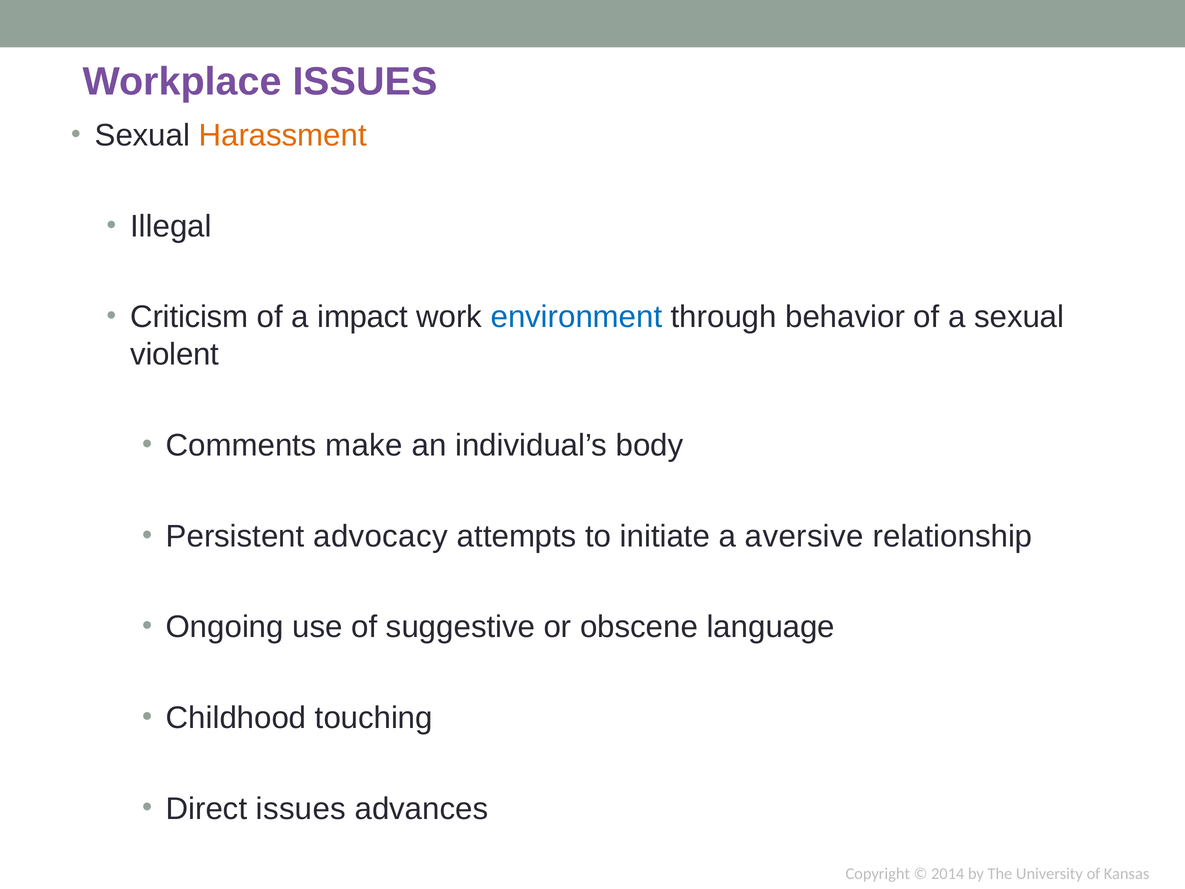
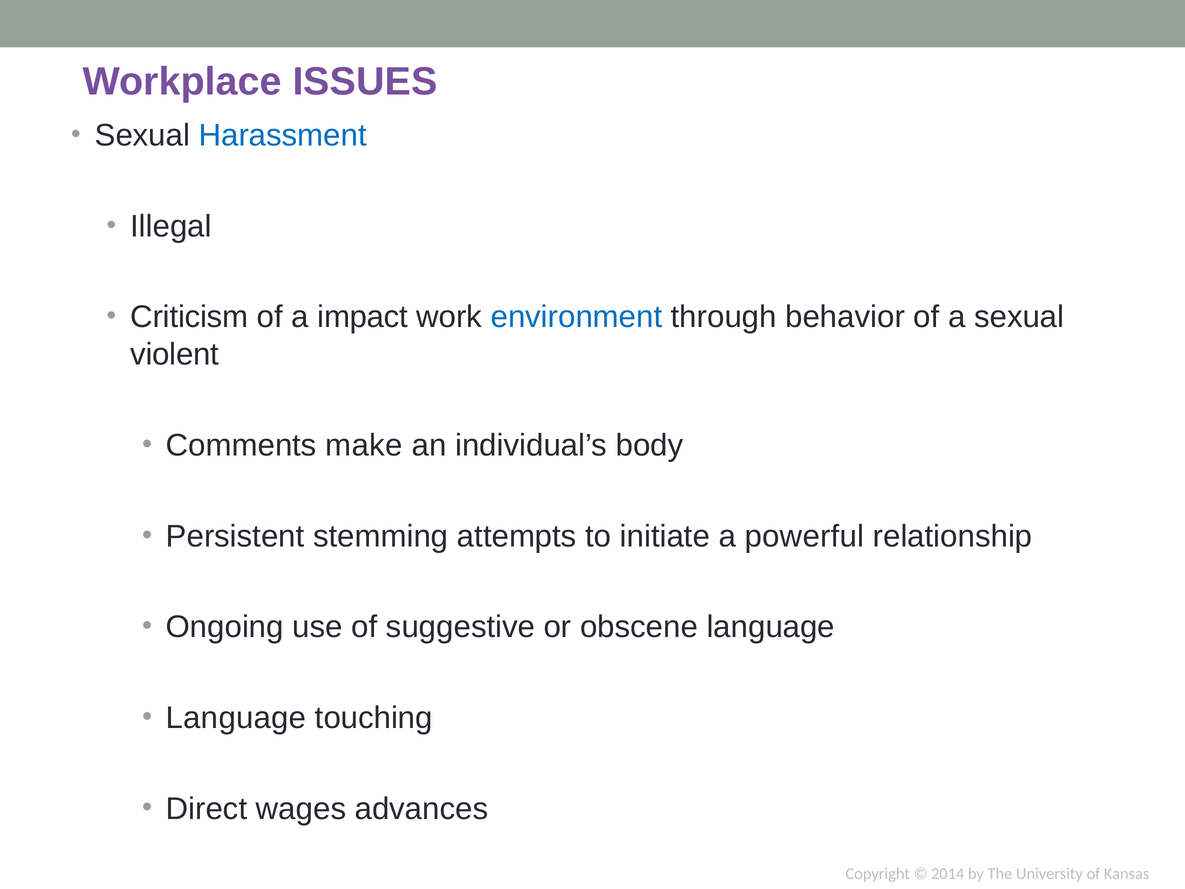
Harassment colour: orange -> blue
advocacy: advocacy -> stemming
aversive: aversive -> powerful
Childhood at (236, 718): Childhood -> Language
Direct issues: issues -> wages
